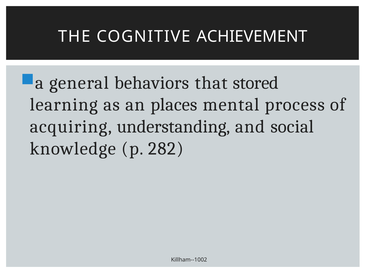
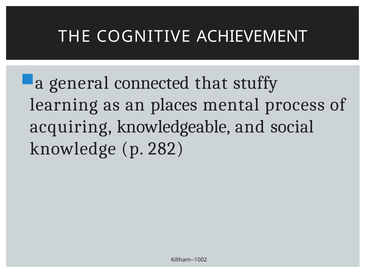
behaviors: behaviors -> connected
stored: stored -> stuffy
understanding: understanding -> knowledgeable
